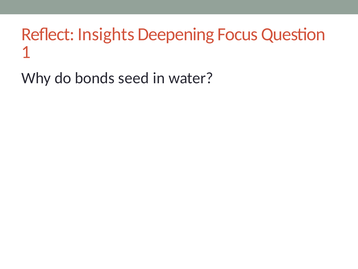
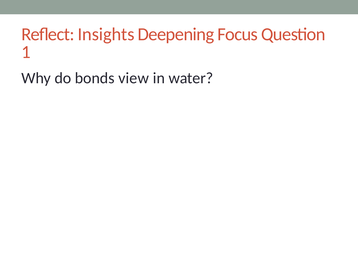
seed: seed -> view
